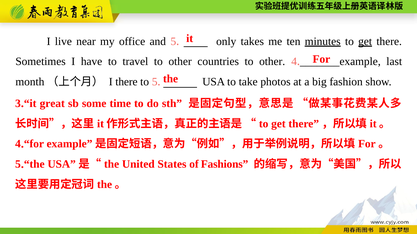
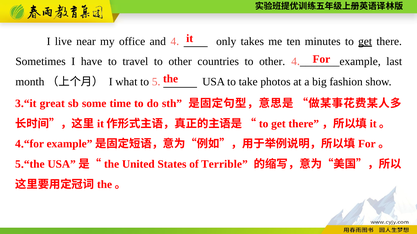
and 5: 5 -> 4
minutes underline: present -> none
I there: there -> what
Fashions: Fashions -> Terrible
